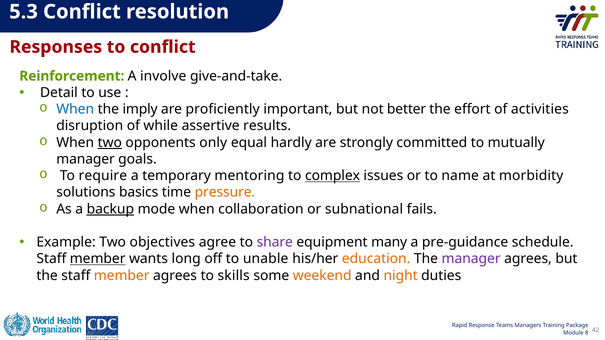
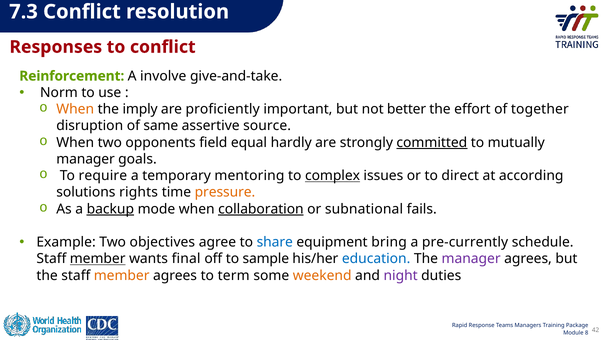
5.3: 5.3 -> 7.3
Detail: Detail -> Norm
When at (75, 109) colour: blue -> orange
activities: activities -> together
while: while -> same
results: results -> source
two at (110, 143) underline: present -> none
only: only -> field
committed underline: none -> present
name: name -> direct
morbidity: morbidity -> according
basics: basics -> rights
collaboration underline: none -> present
share colour: purple -> blue
many: many -> bring
pre-guidance: pre-guidance -> pre-currently
long: long -> final
unable: unable -> sample
education colour: orange -> blue
skills: skills -> term
night colour: orange -> purple
